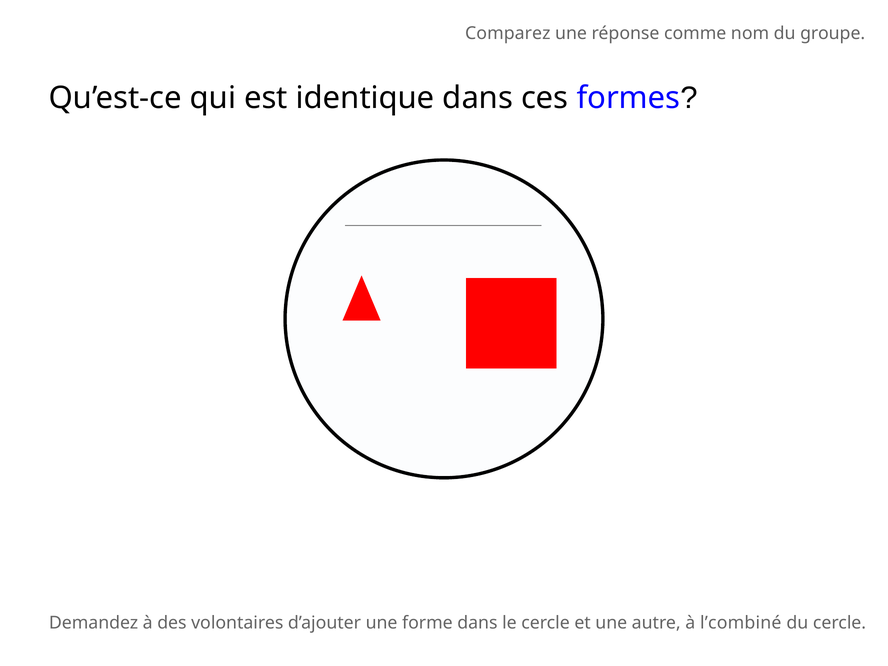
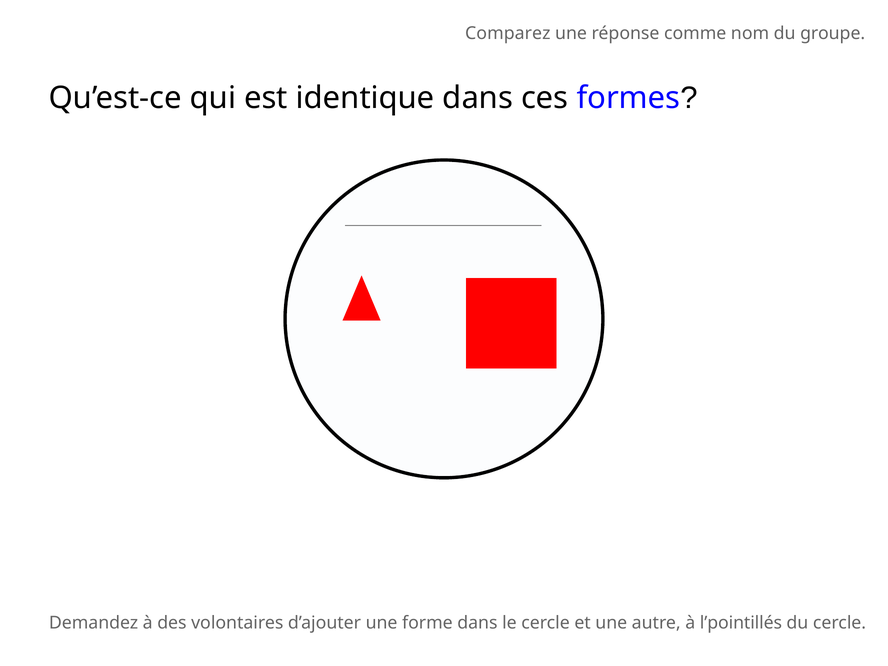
l’combiné: l’combiné -> l’pointillés
